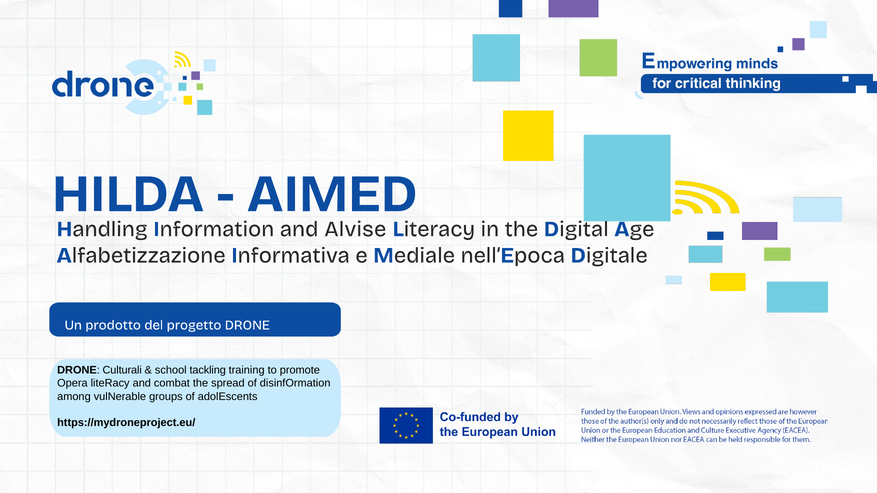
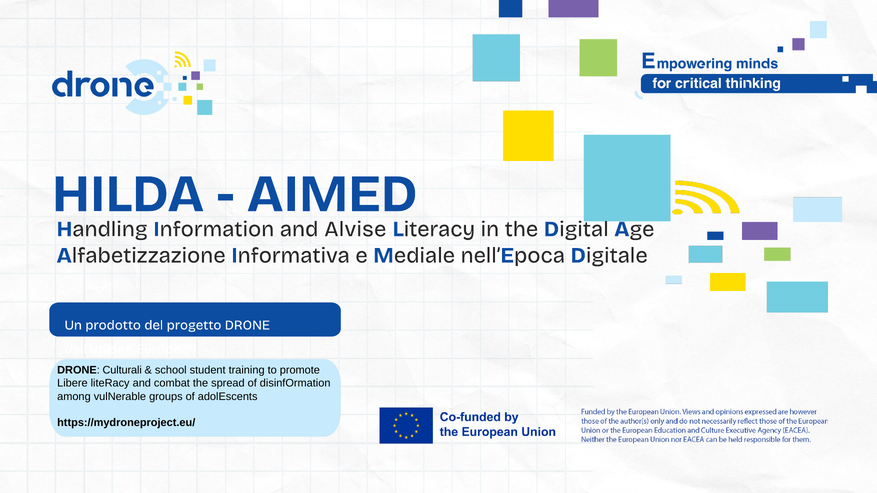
tackling: tackling -> student
Opera: Opera -> Libere
